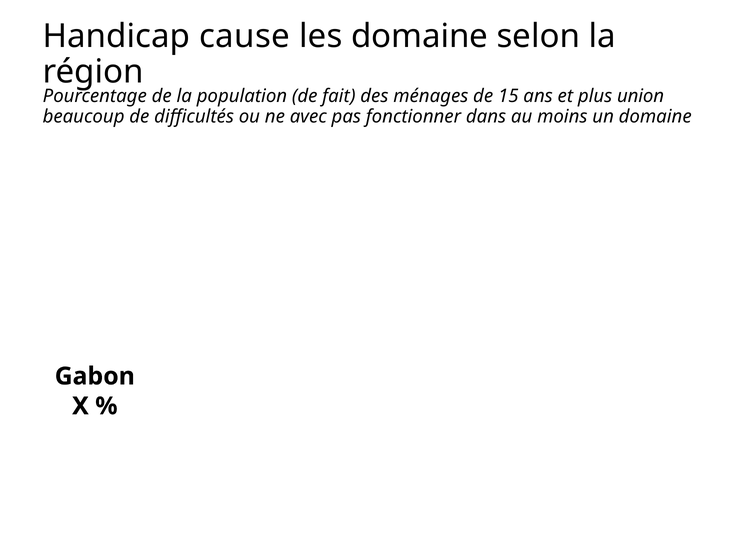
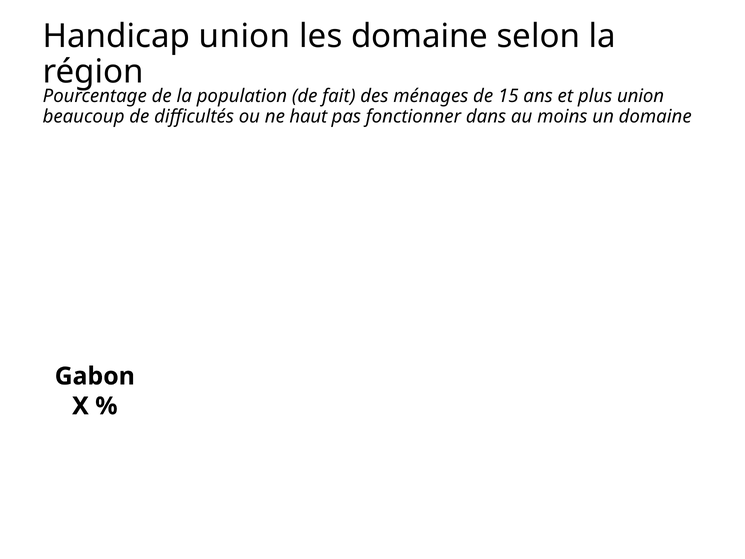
Handicap cause: cause -> union
avec: avec -> haut
